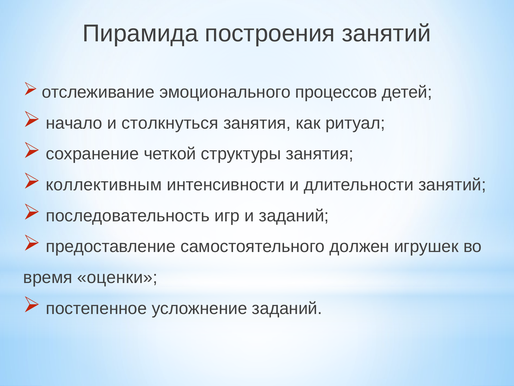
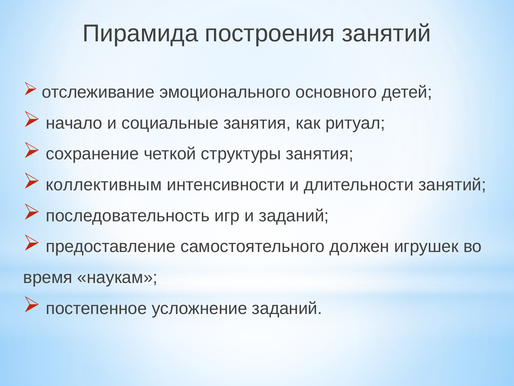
процессов: процессов -> основного
столкнуться: столкнуться -> социальные
оценки: оценки -> наукам
